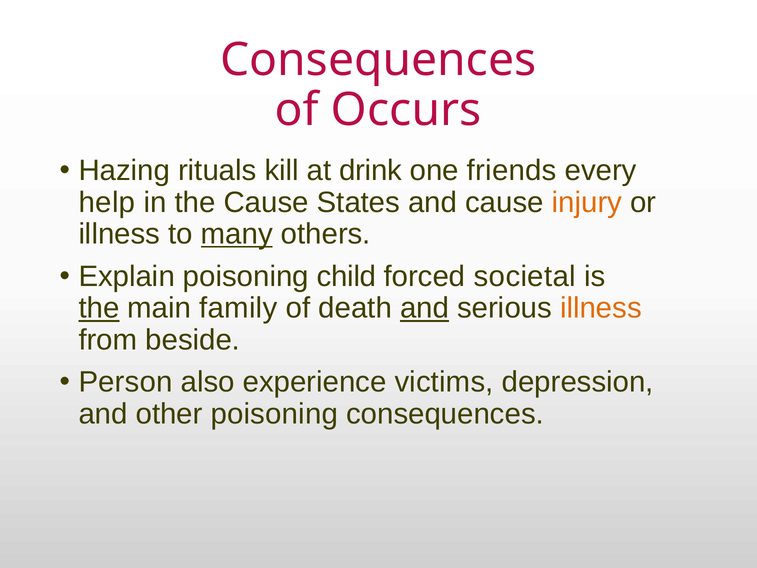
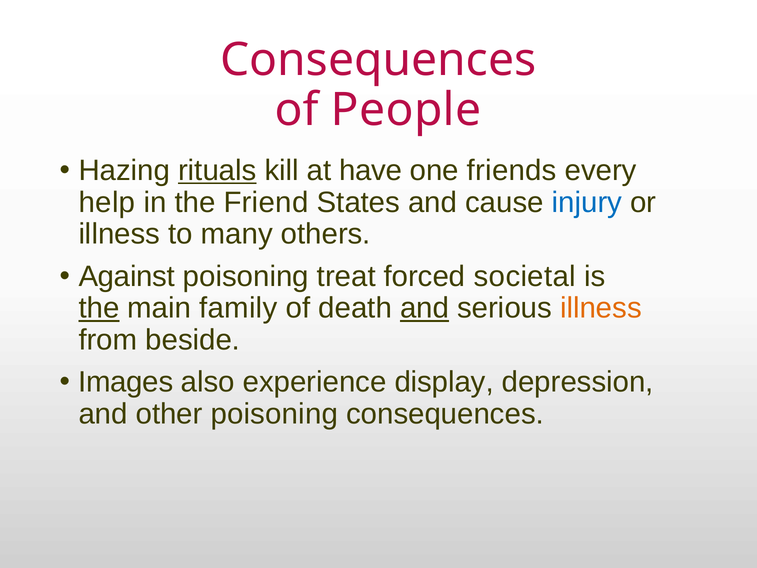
Occurs: Occurs -> People
rituals underline: none -> present
drink: drink -> have
the Cause: Cause -> Friend
injury colour: orange -> blue
many underline: present -> none
Explain: Explain -> Against
child: child -> treat
Person: Person -> Images
victims: victims -> display
